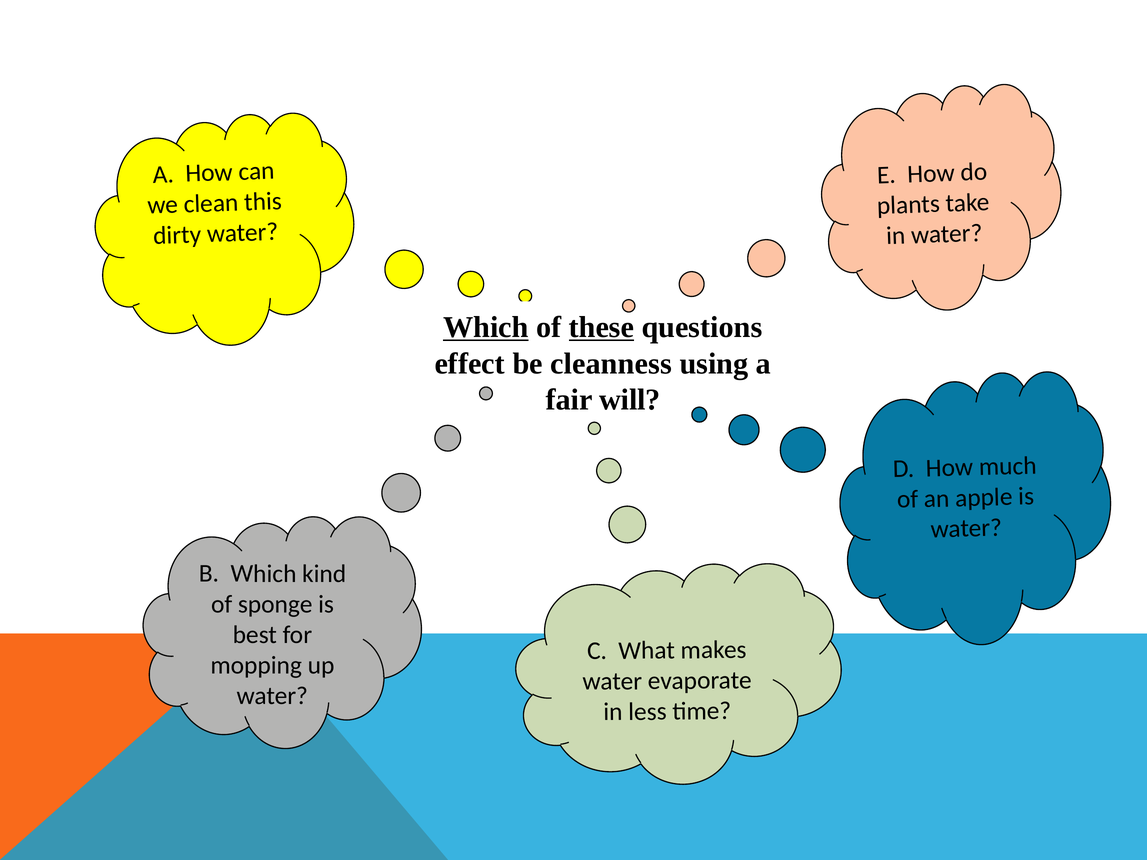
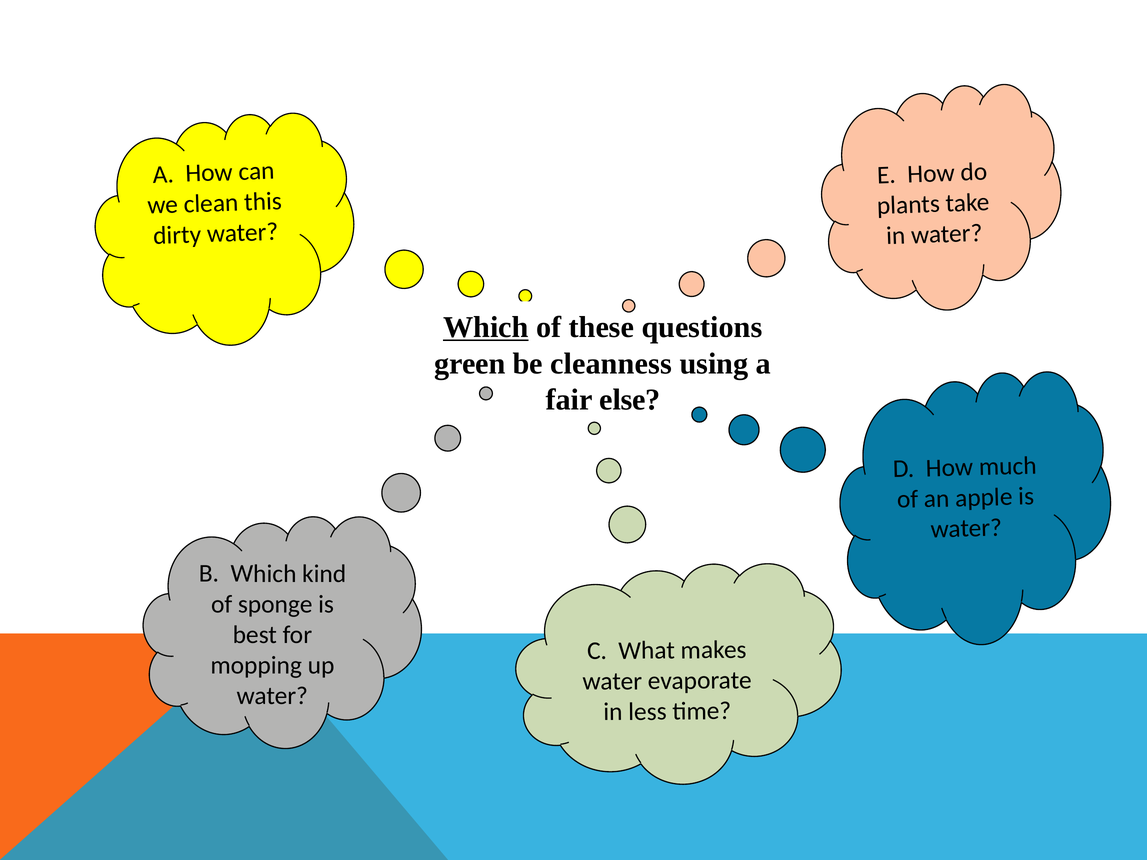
these underline: present -> none
effect: effect -> green
will: will -> else
